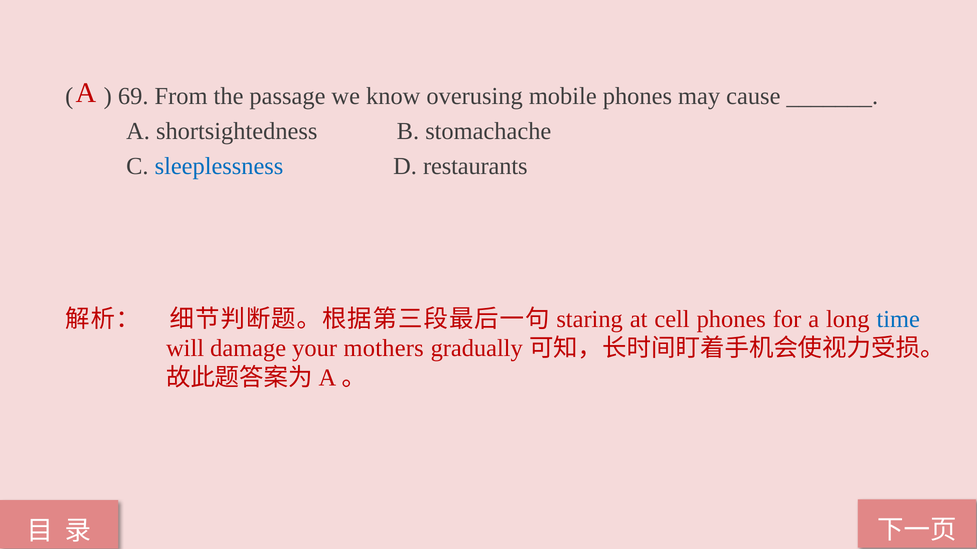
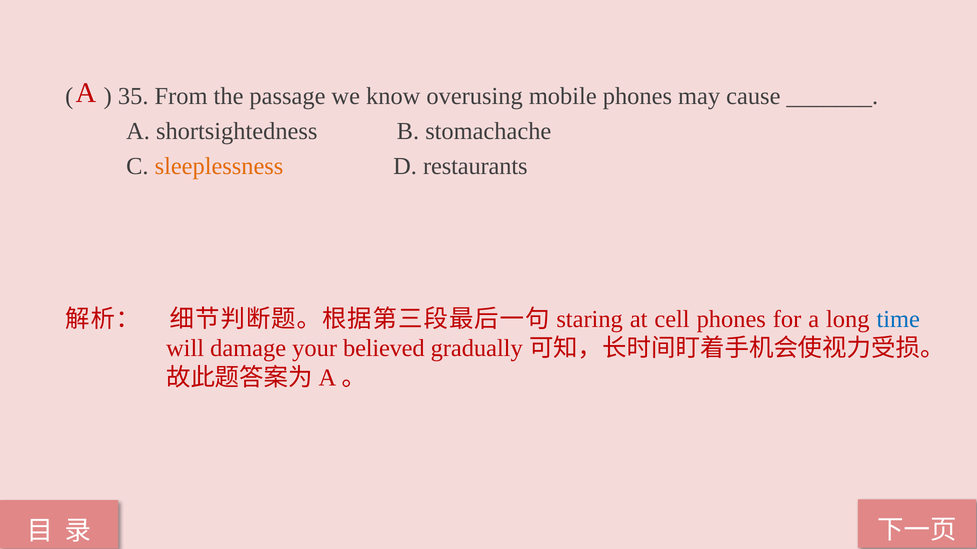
69: 69 -> 35
sleeplessness colour: blue -> orange
mothers: mothers -> believed
